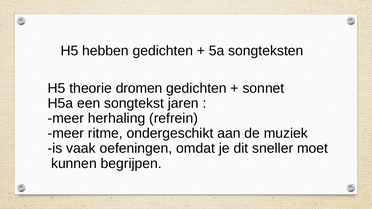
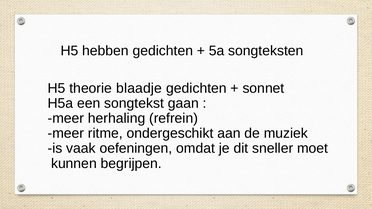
dromen: dromen -> blaadje
jaren: jaren -> gaan
